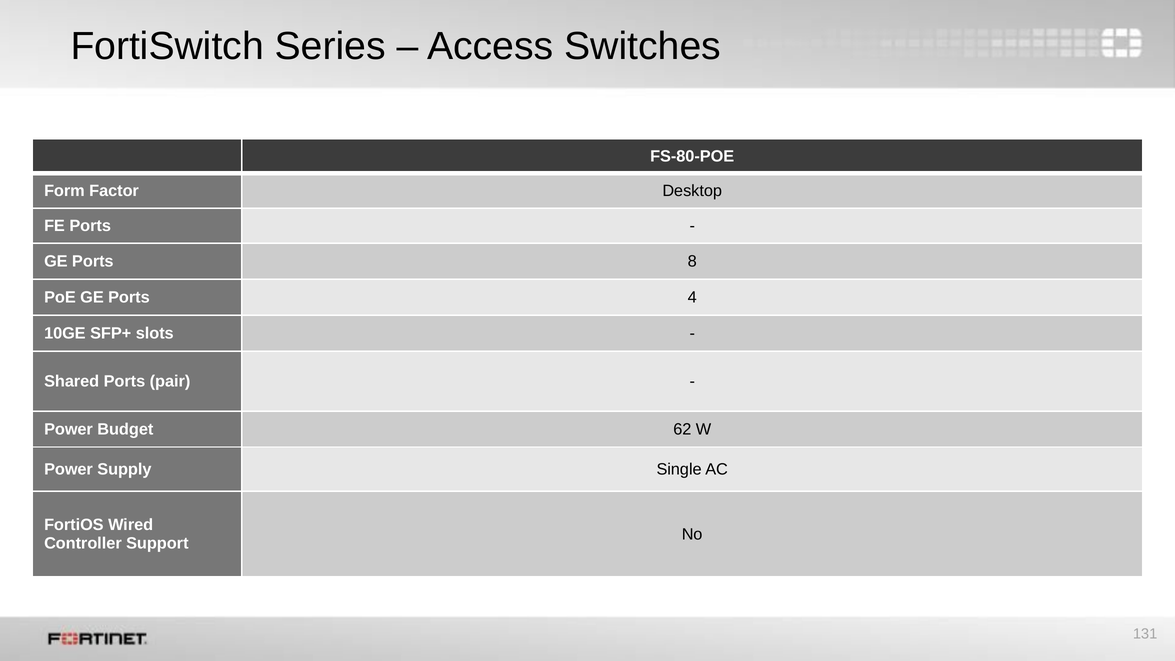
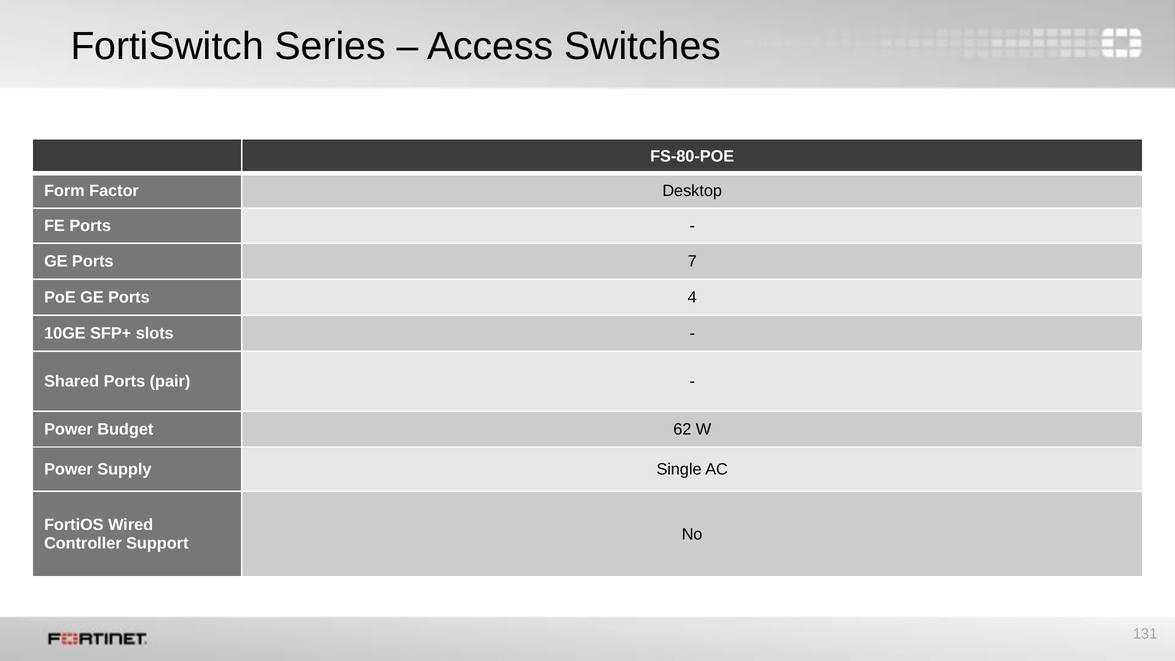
8: 8 -> 7
